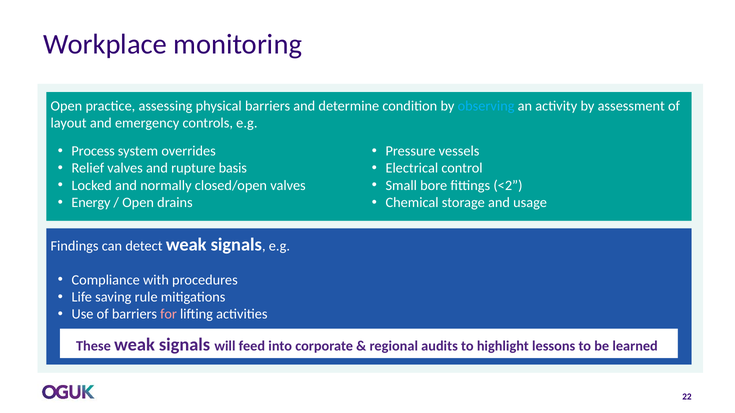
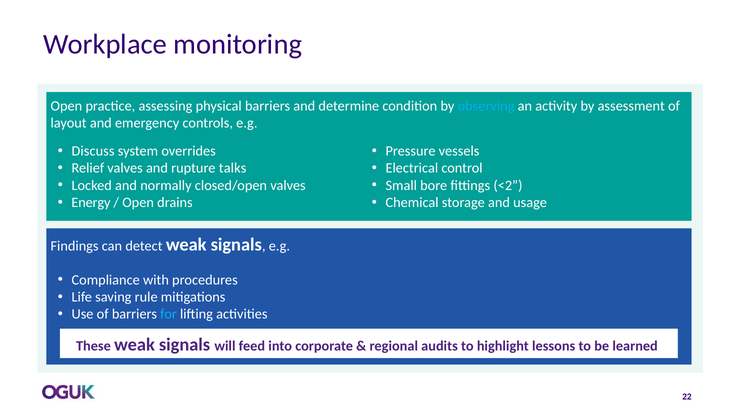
Process: Process -> Discuss
basis: basis -> talks
for colour: pink -> light blue
